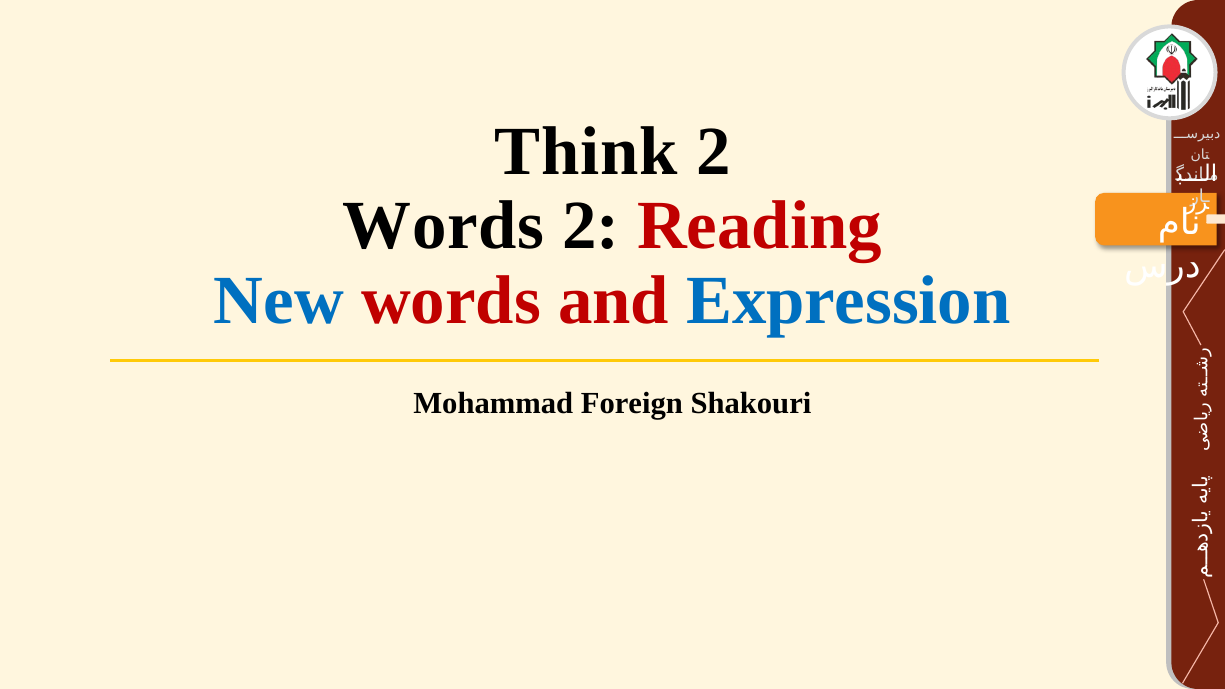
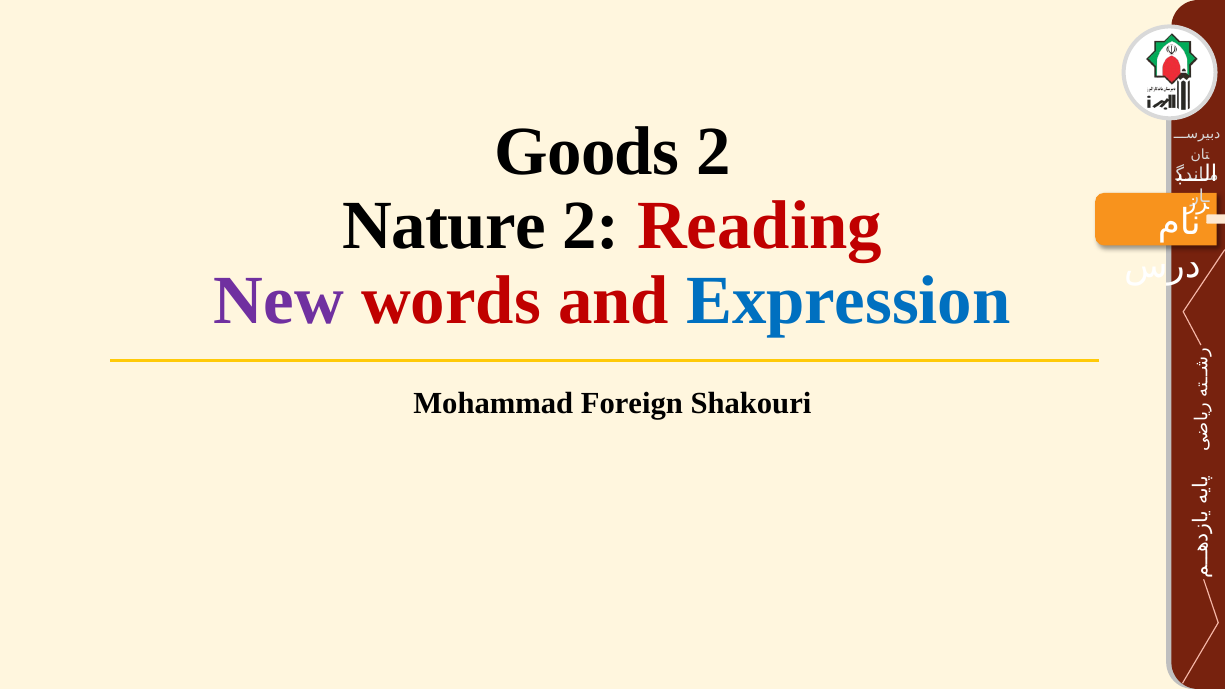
Think: Think -> Goods
Words at (444, 226): Words -> Nature
New colour: blue -> purple
